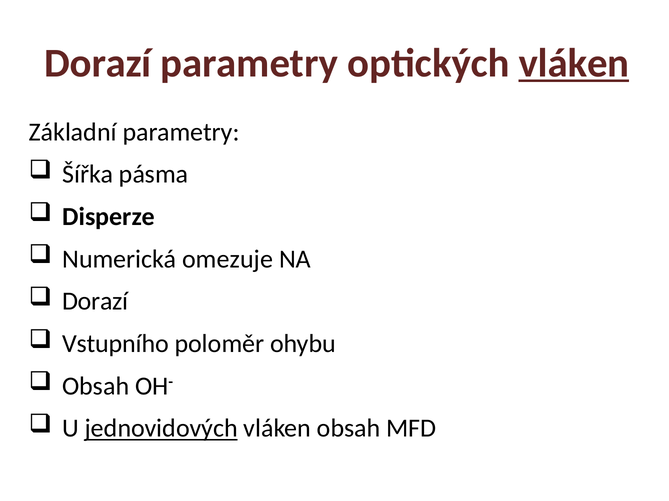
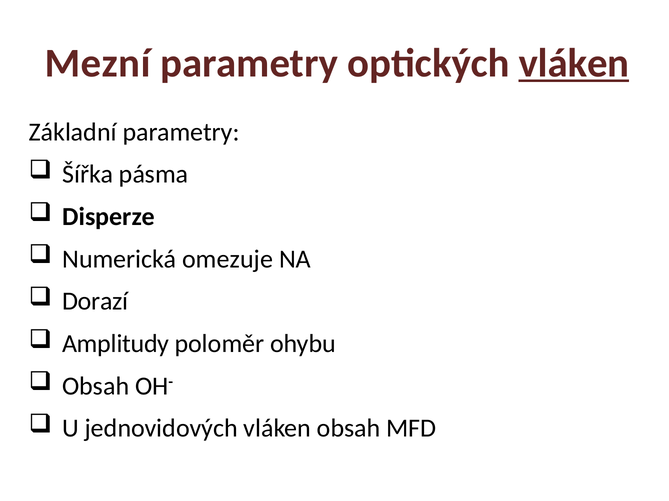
Dorazí at (98, 63): Dorazí -> Mezní
Vstupního: Vstupního -> Amplitudy
jednovidových underline: present -> none
